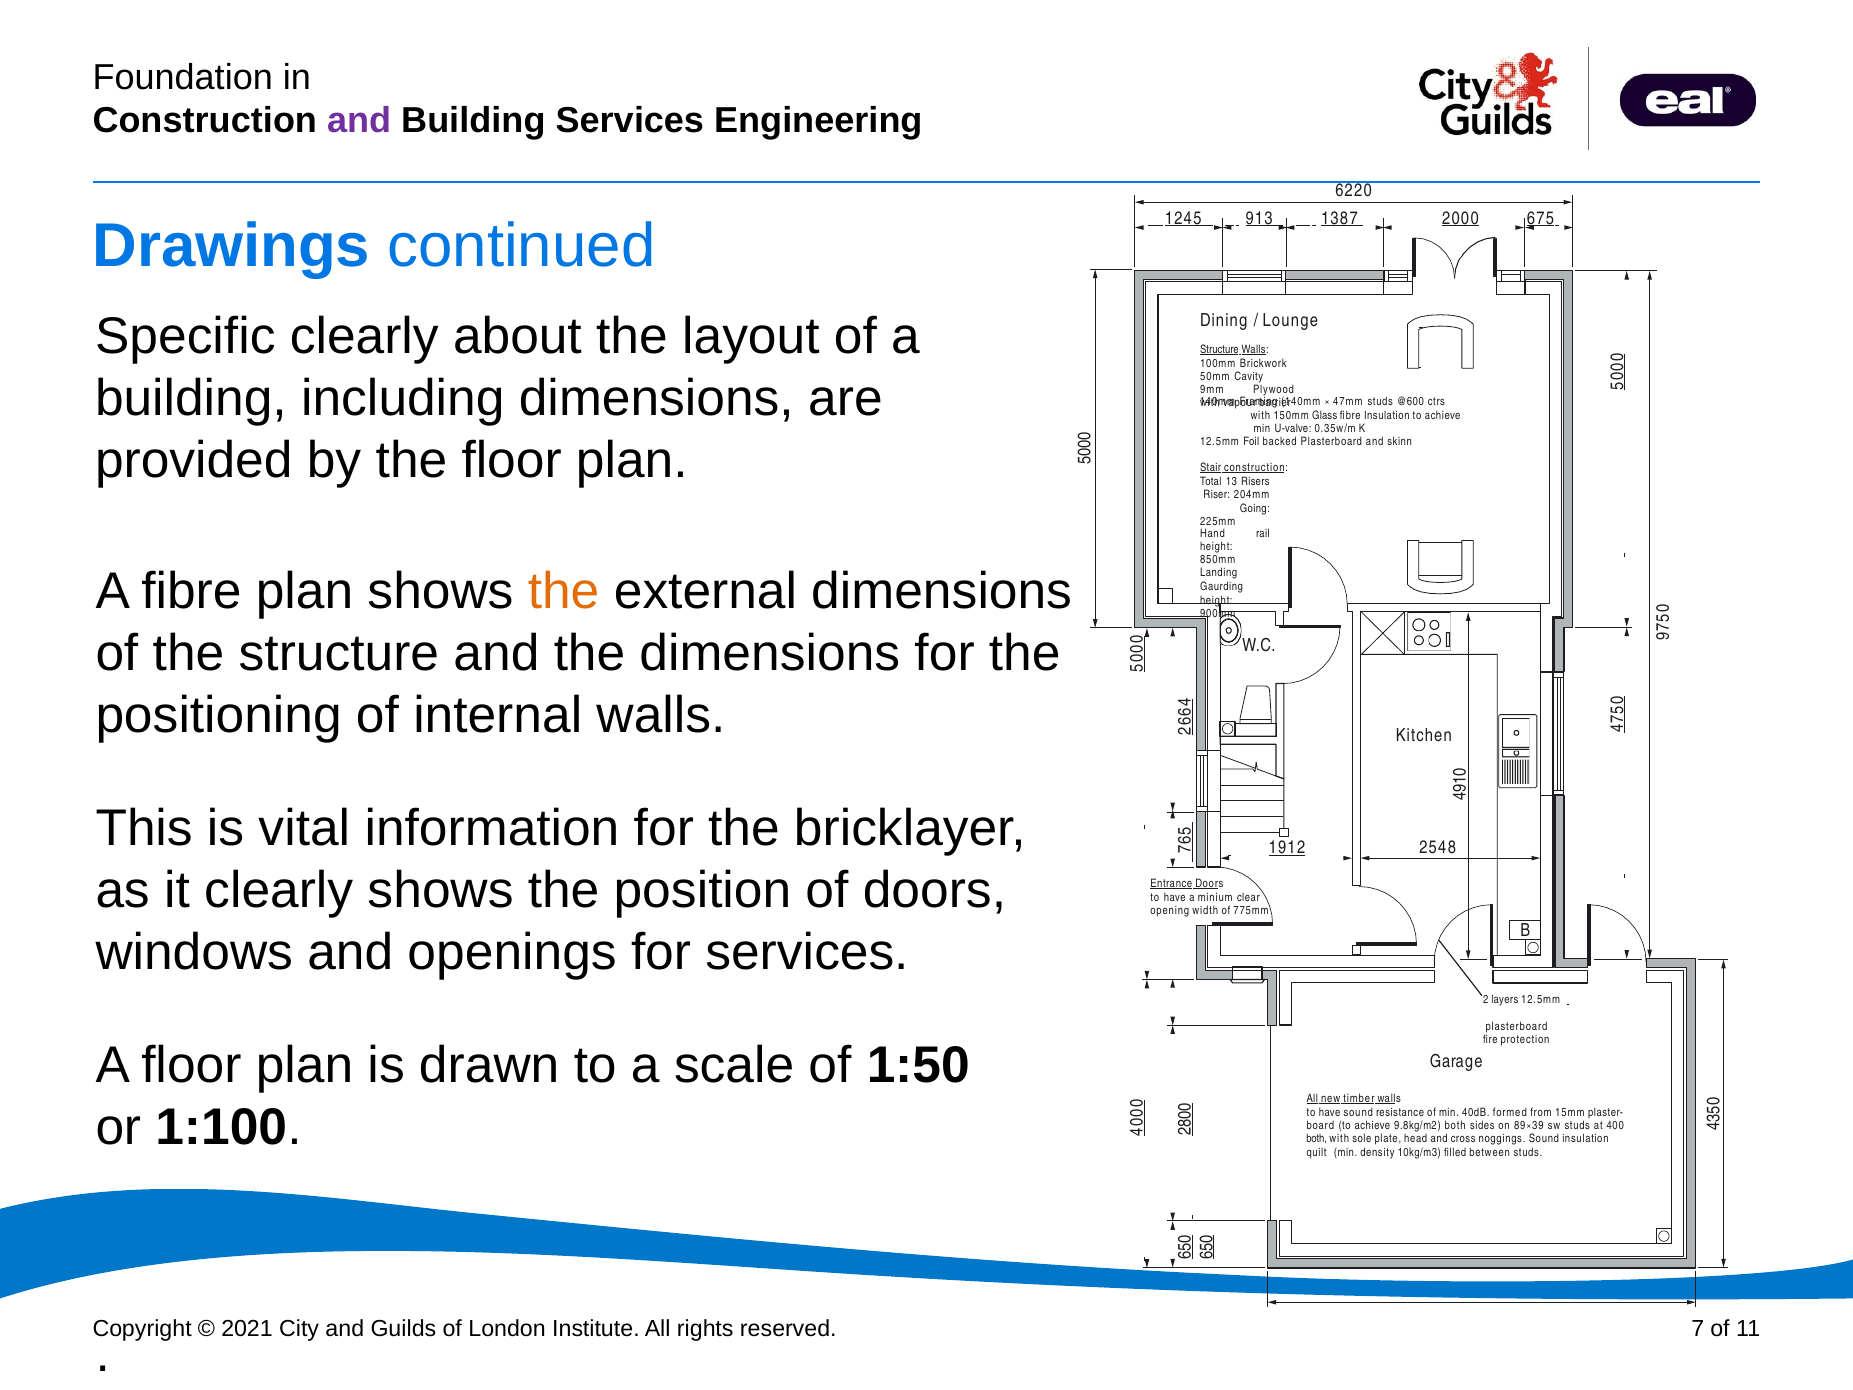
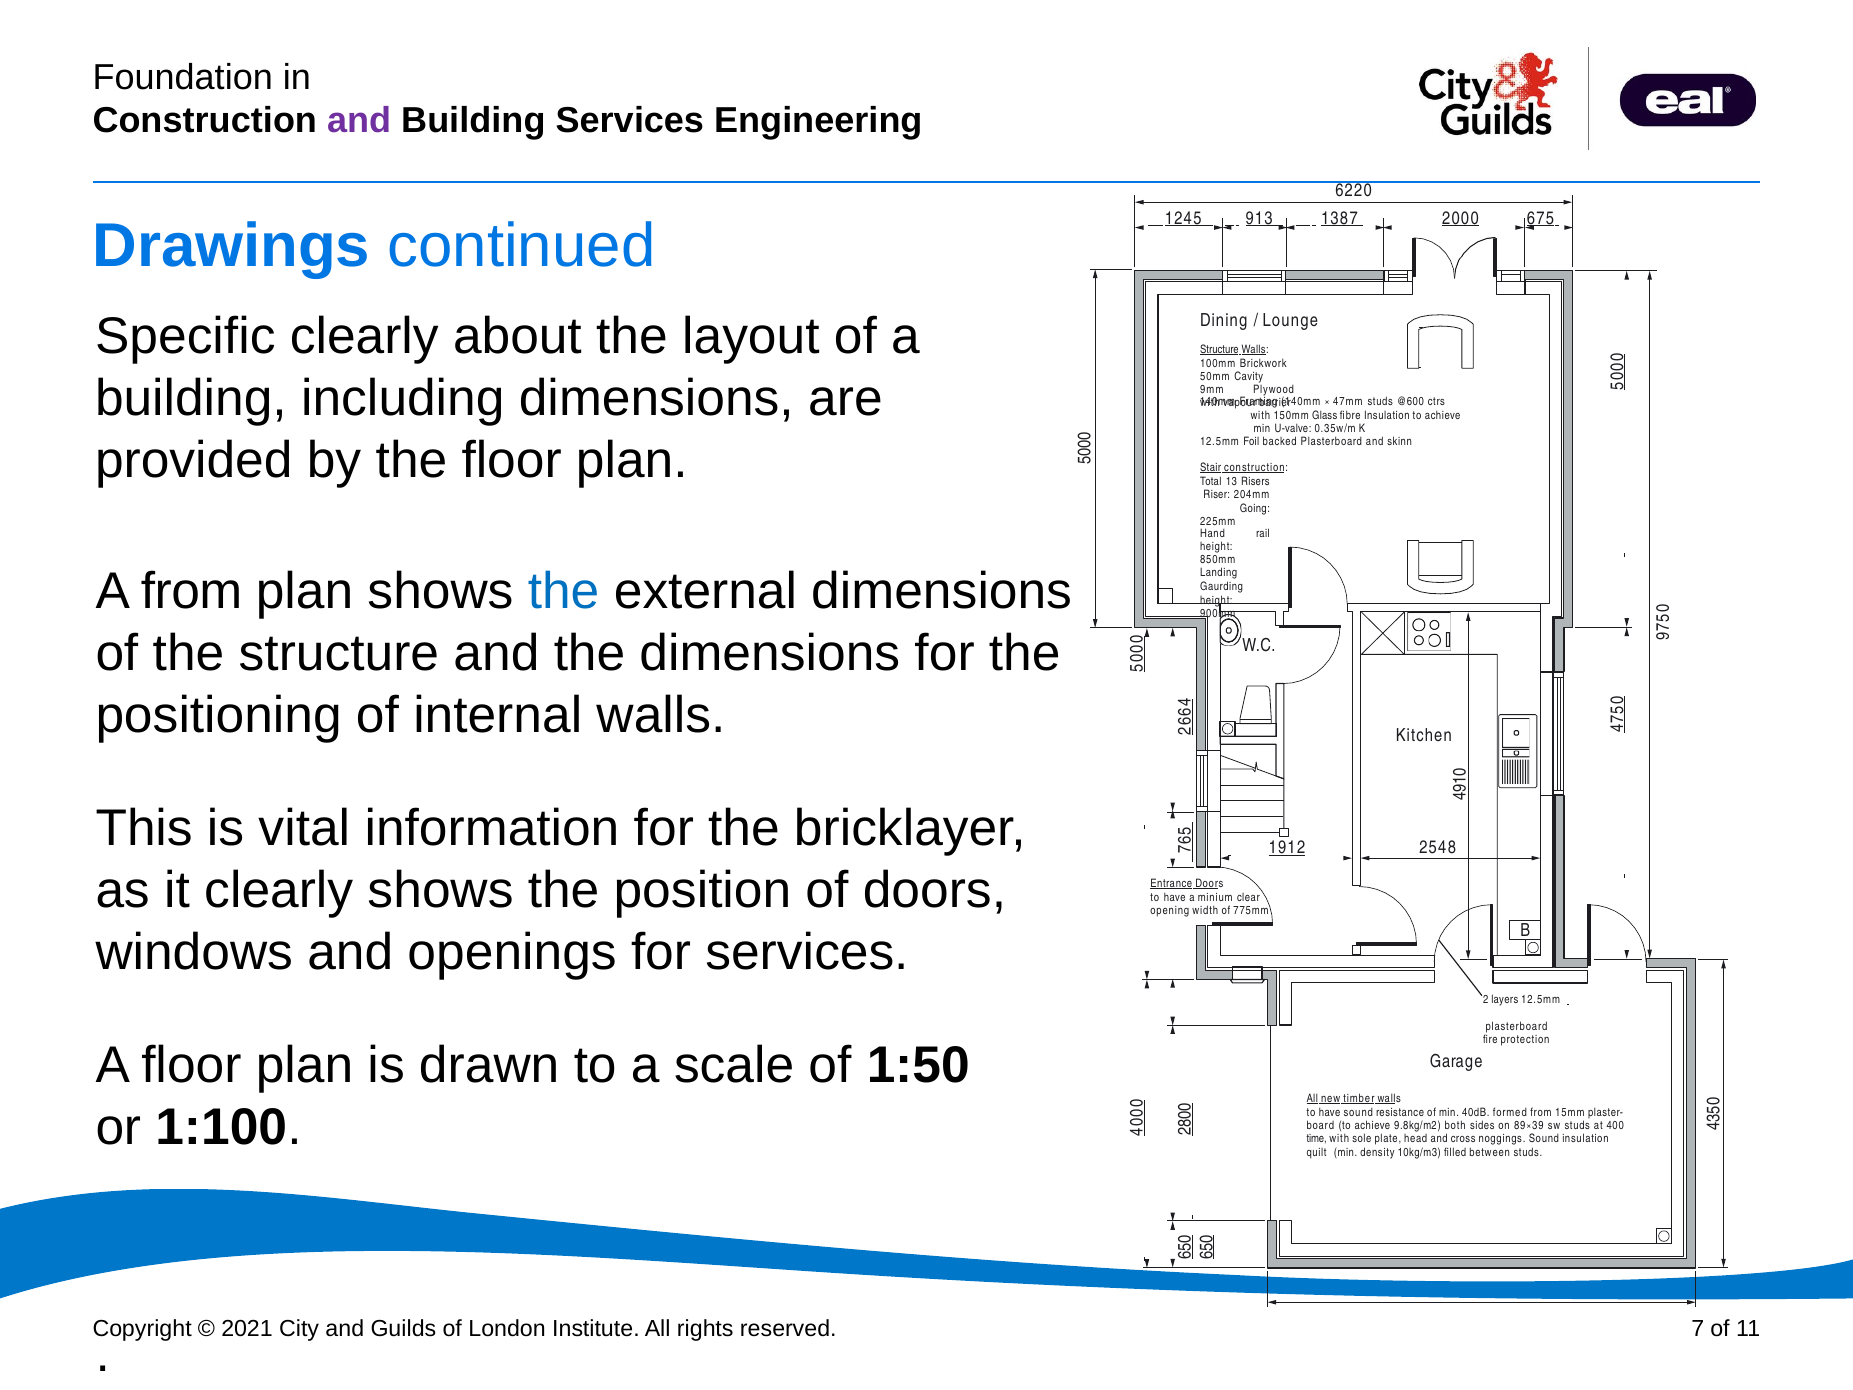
A fibre: fibre -> from
the at (564, 592) colour: orange -> blue
both at (1317, 1139): both -> time
